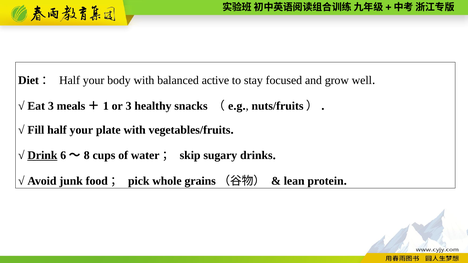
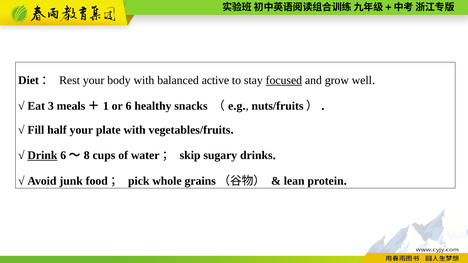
Diet： Half: Half -> Rest
focused underline: none -> present
or 3: 3 -> 6
